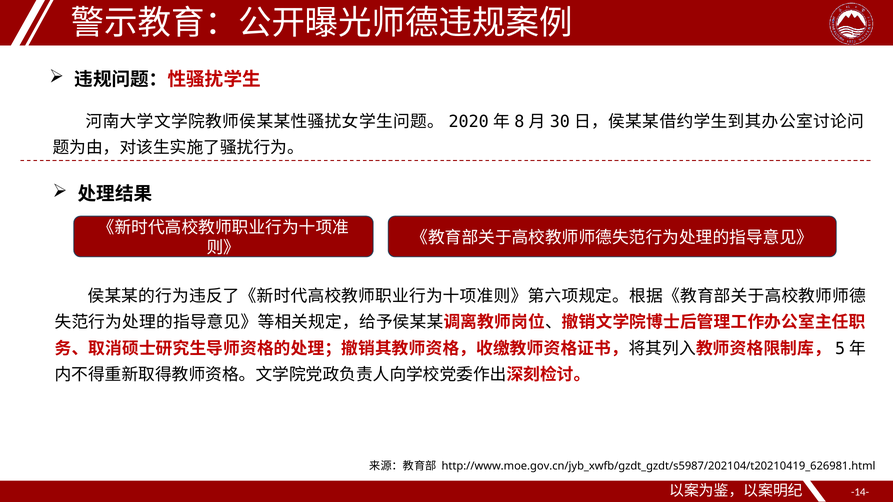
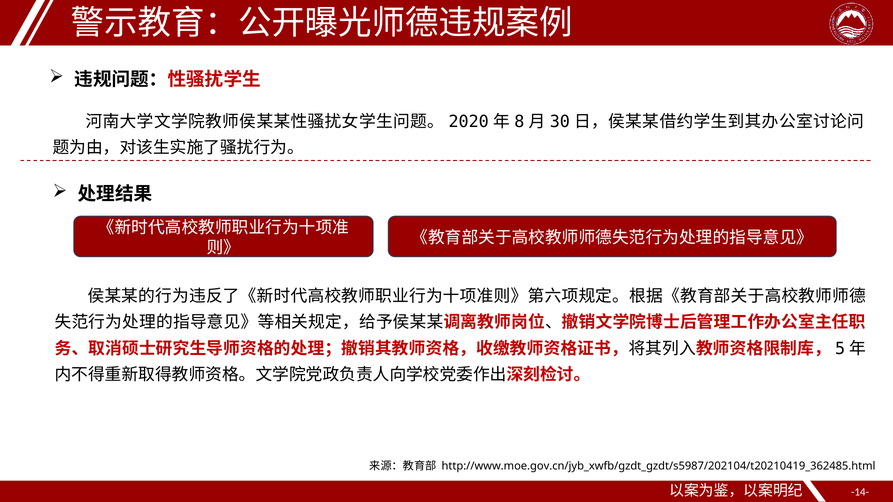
http://www.moe.gov.cn/jyb_xwfb/gzdt_gzdt/s5987/202104/t20210419_626981.html: http://www.moe.gov.cn/jyb_xwfb/gzdt_gzdt/s5987/202104/t20210419_626981.html -> http://www.moe.gov.cn/jyb_xwfb/gzdt_gzdt/s5987/202104/t20210419_362485.html
